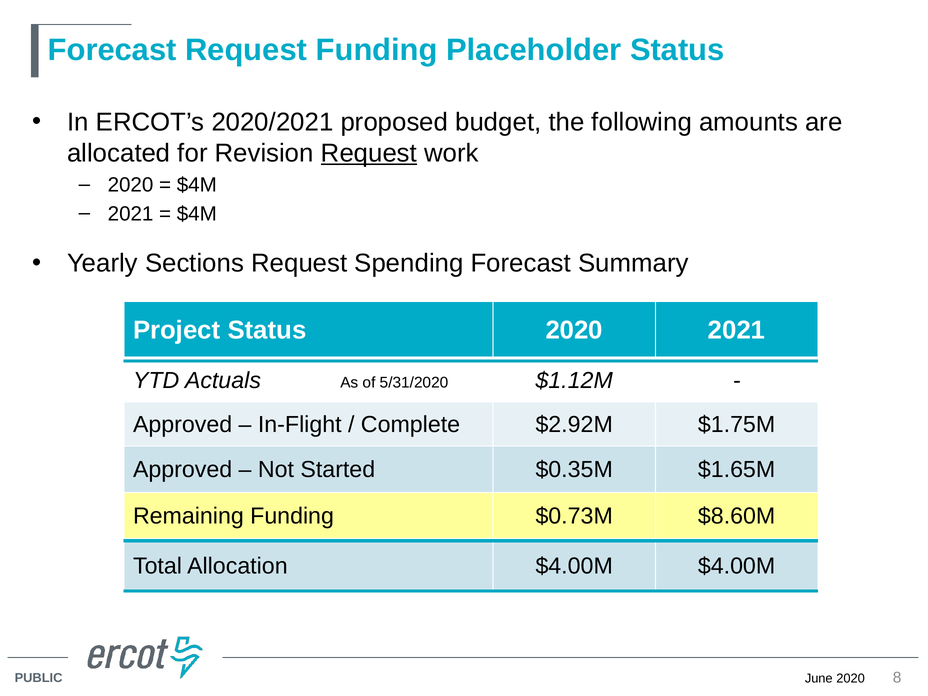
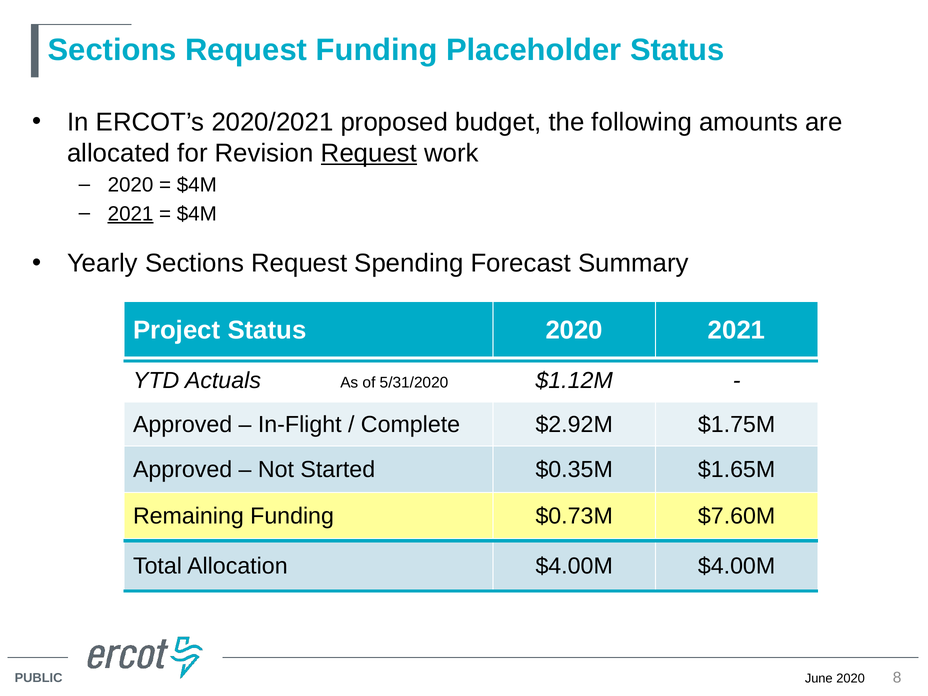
Forecast at (112, 50): Forecast -> Sections
2021 at (131, 214) underline: none -> present
$8.60M: $8.60M -> $7.60M
